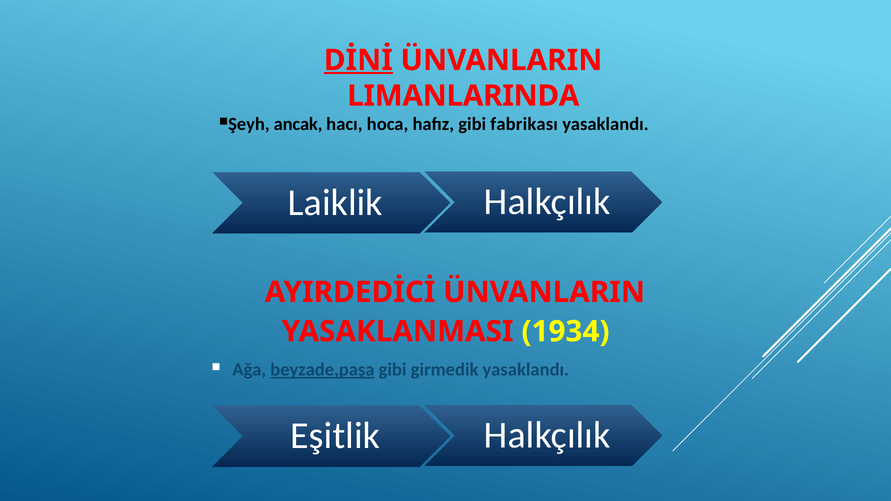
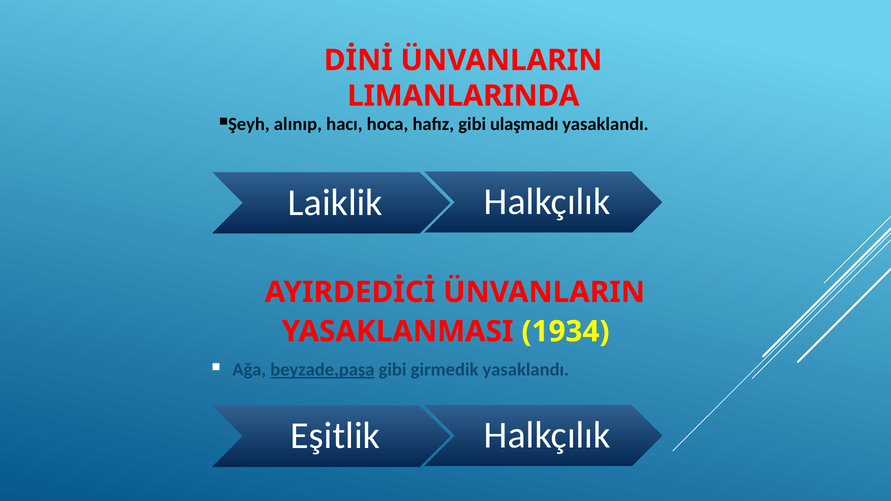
DİNİ underline: present -> none
ancak: ancak -> alınıp
fabrikası: fabrikası -> ulaşmadı
